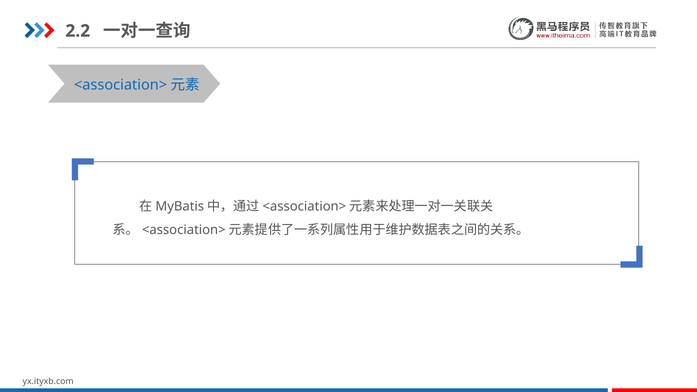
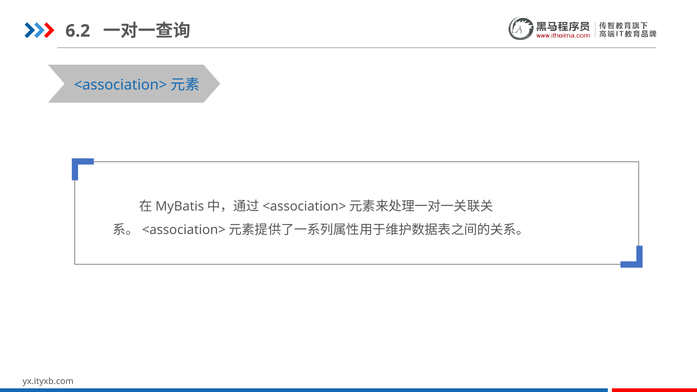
2.2: 2.2 -> 6.2
